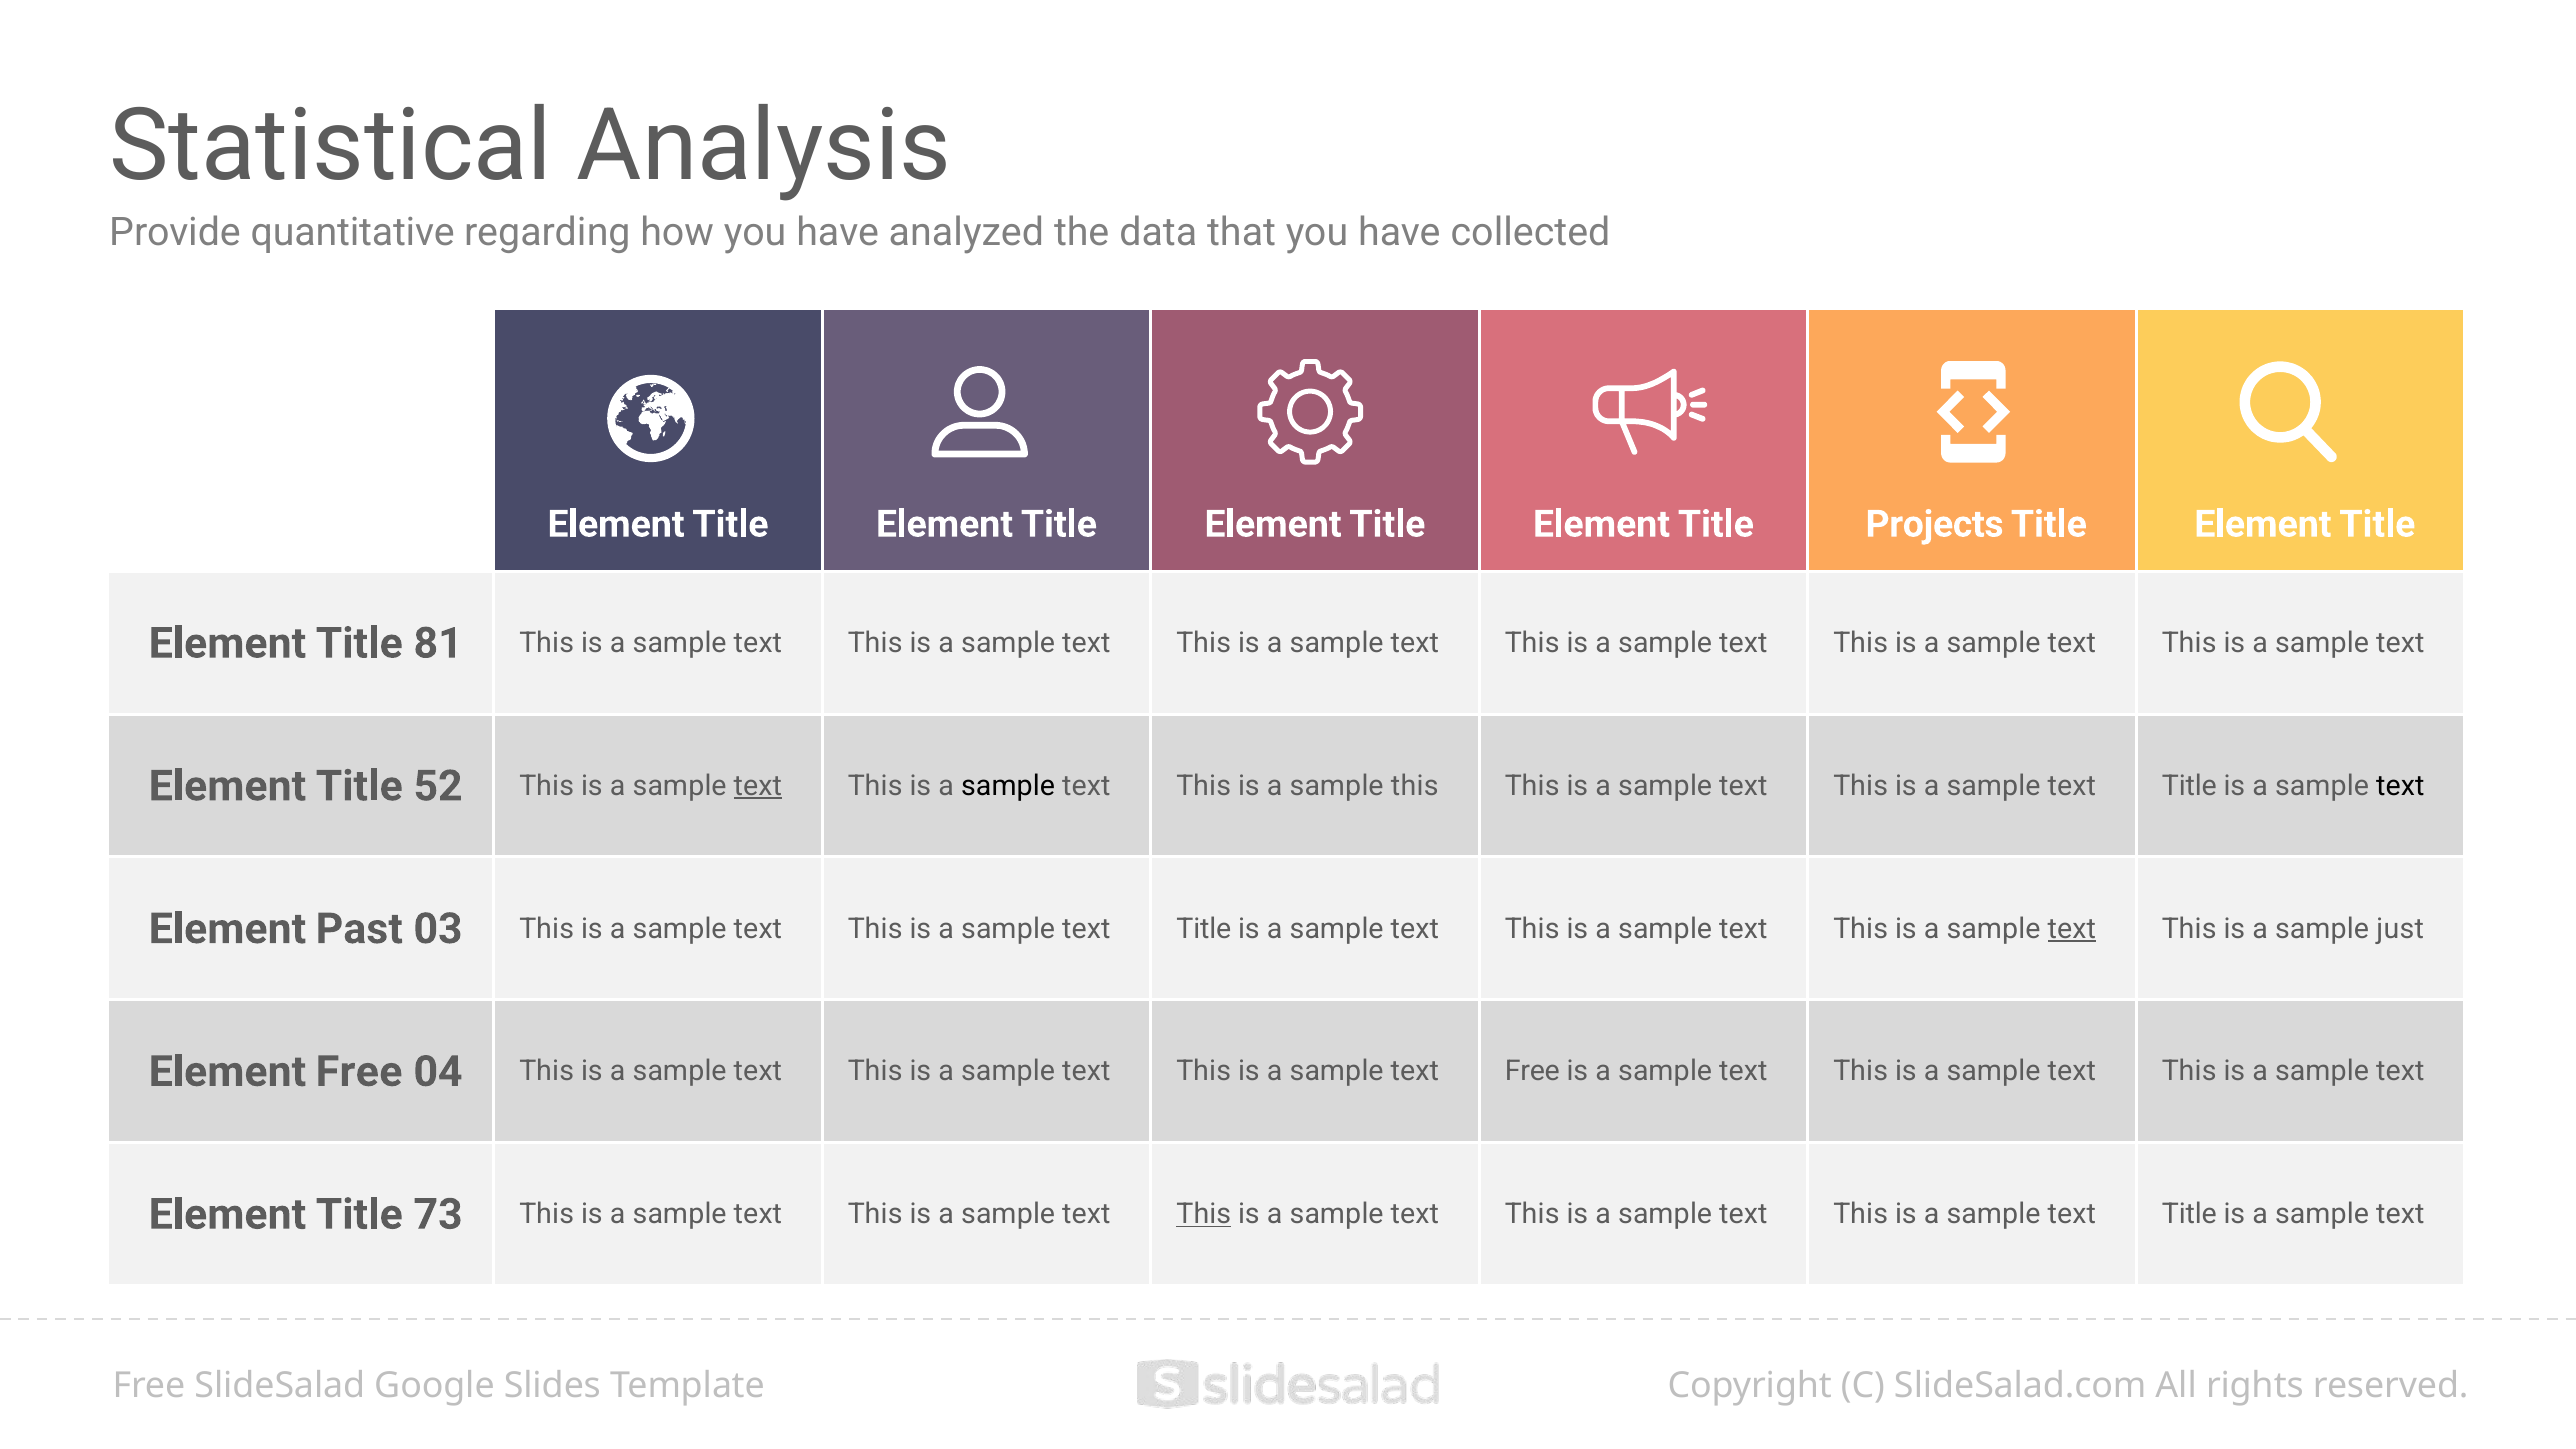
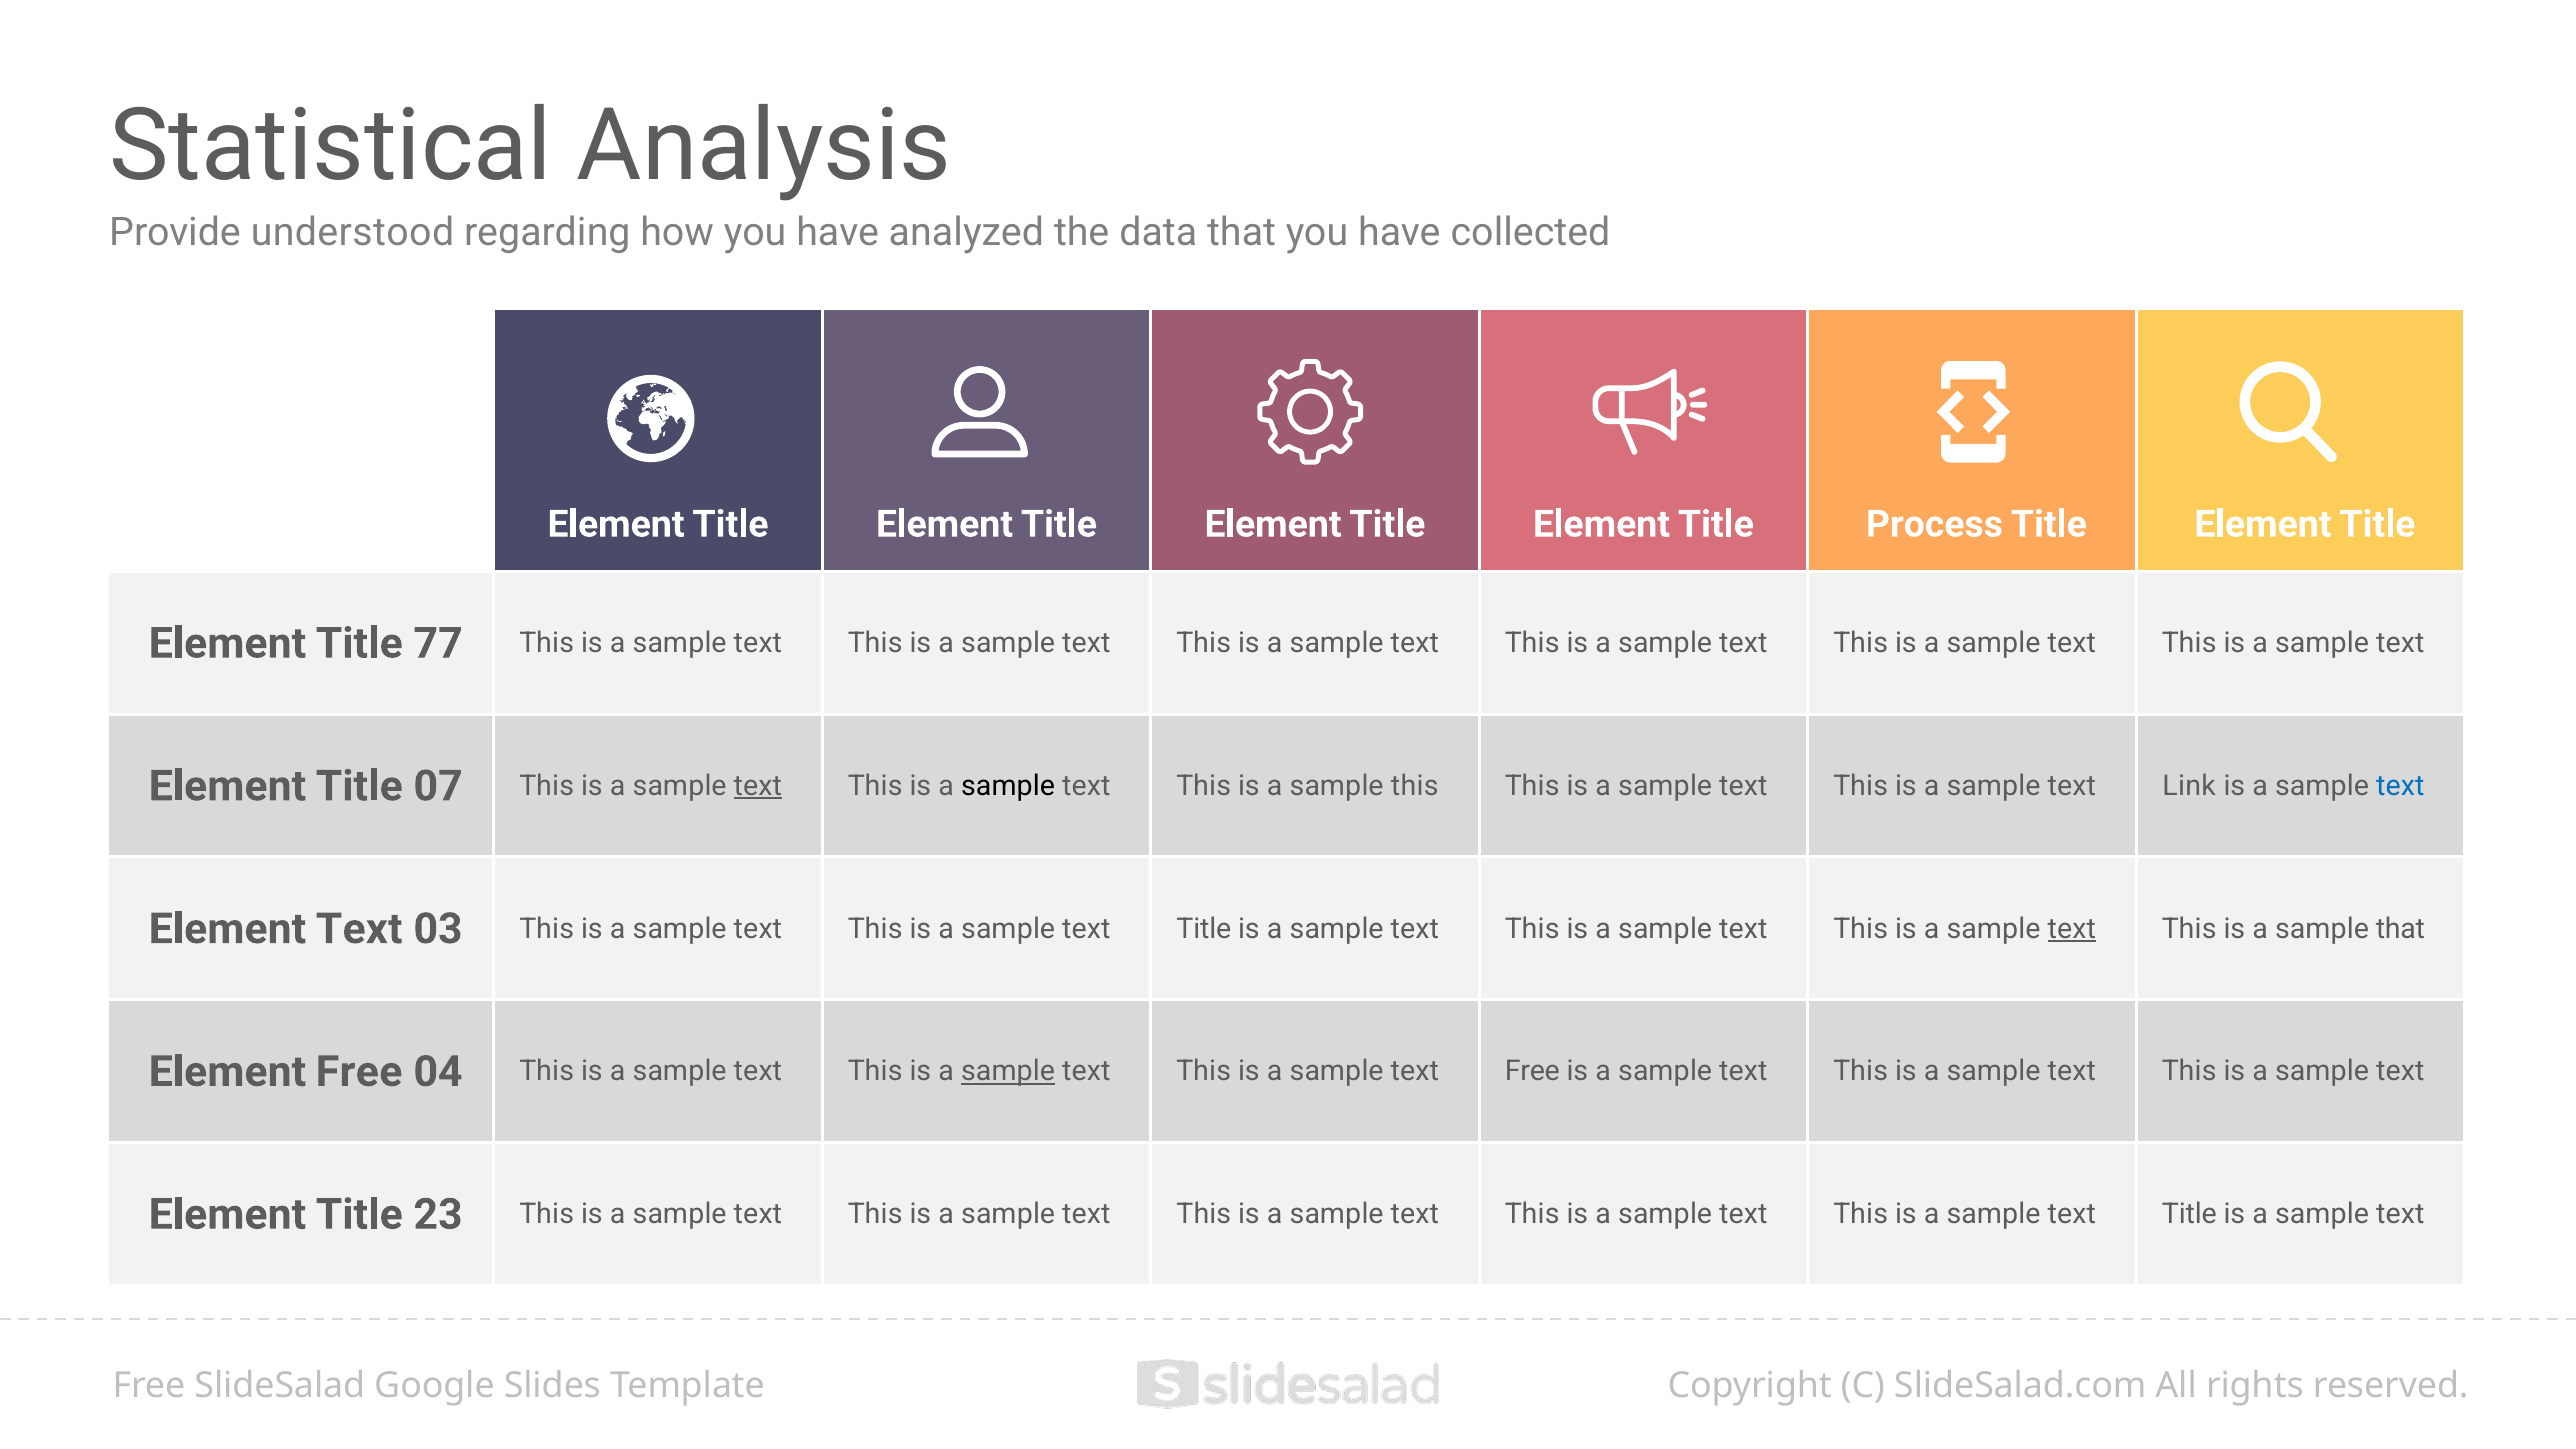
quantitative: quantitative -> understood
Projects: Projects -> Process
81: 81 -> 77
52: 52 -> 07
Title at (2189, 786): Title -> Link
text at (2400, 786) colour: black -> blue
Element Past: Past -> Text
sample just: just -> that
sample at (1008, 1072) underline: none -> present
73: 73 -> 23
This at (1204, 1214) underline: present -> none
